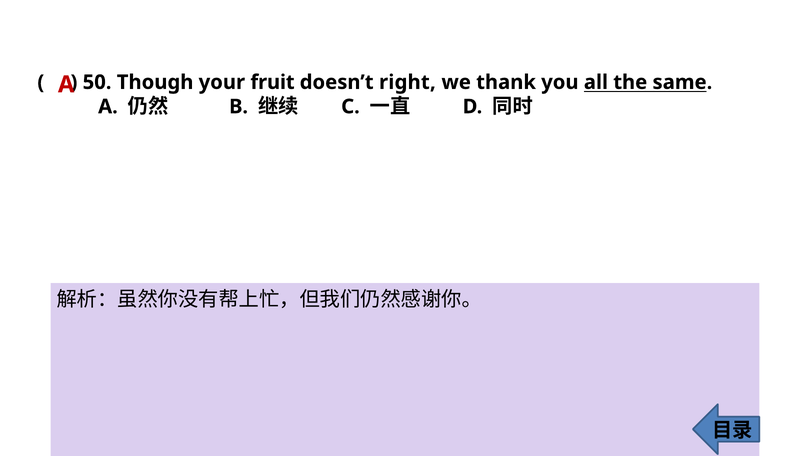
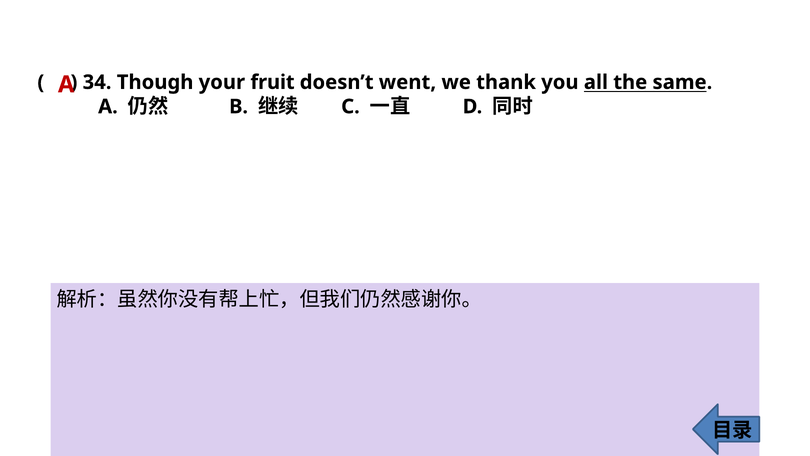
50: 50 -> 34
right: right -> went
